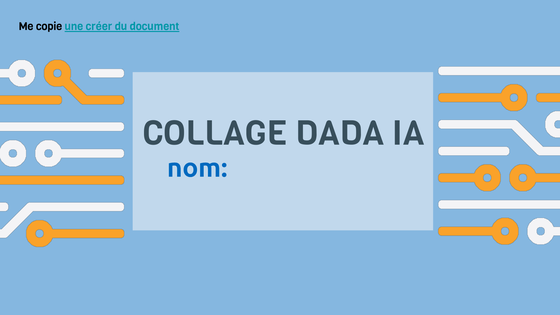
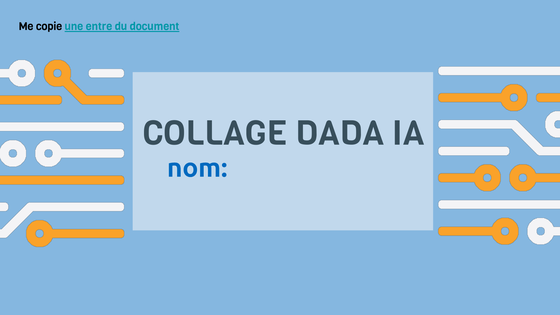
créer: créer -> entre
